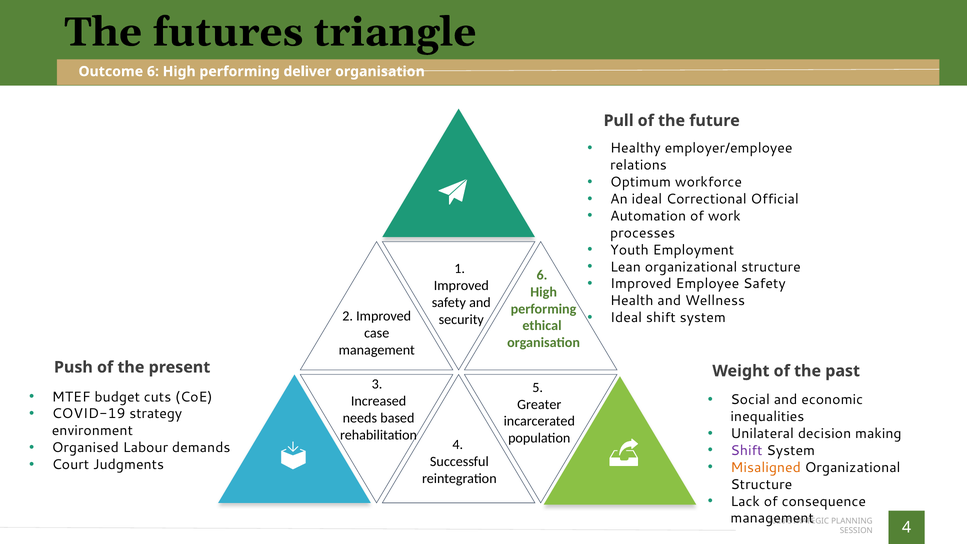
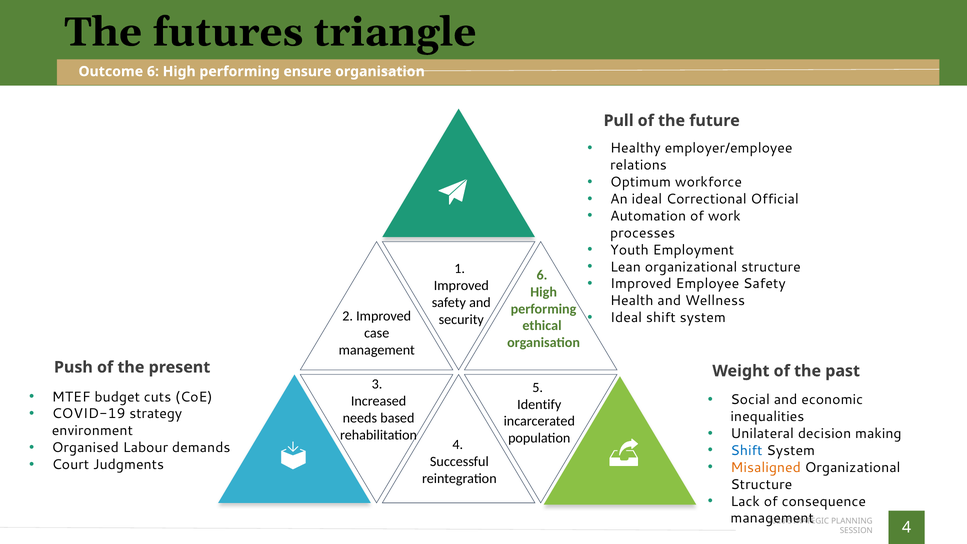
deliver: deliver -> ensure
Greater: Greater -> Identify
Shift at (747, 451) colour: purple -> blue
